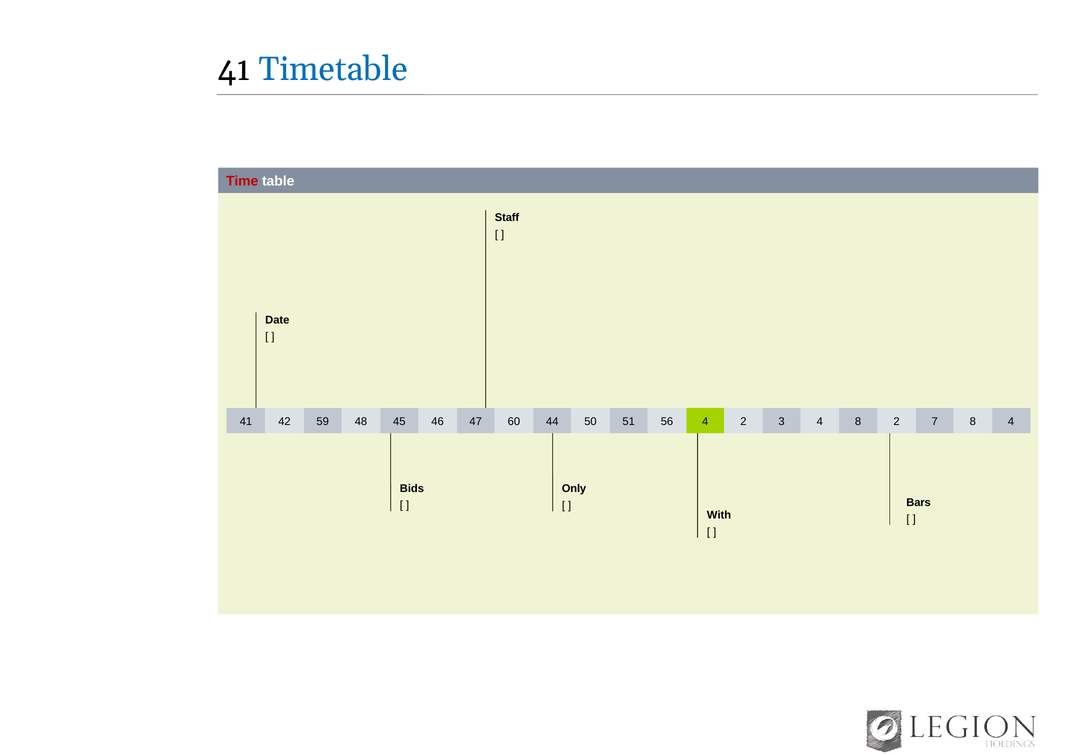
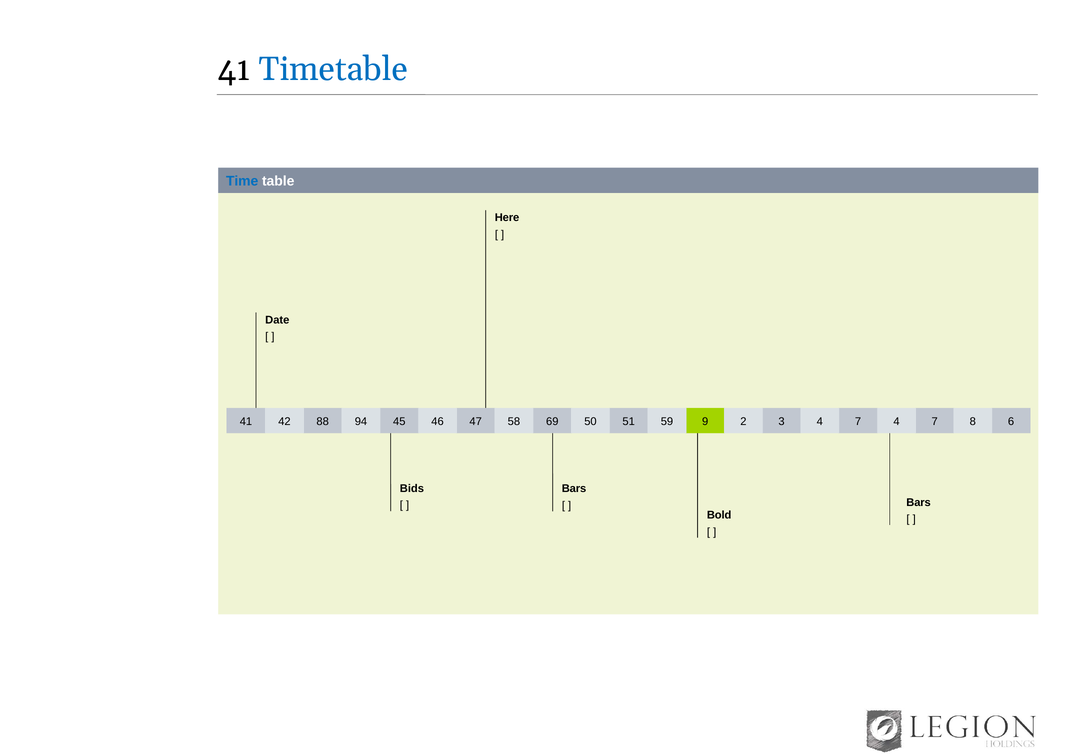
Time colour: red -> blue
Staff: Staff -> Here
59: 59 -> 88
48: 48 -> 94
60: 60 -> 58
44: 44 -> 69
56: 56 -> 59
51 4: 4 -> 9
3 8: 8 -> 7
2 4 2: 2 -> 4
7 4: 4 -> 6
Only at (574, 488): Only -> Bars
With: With -> Bold
